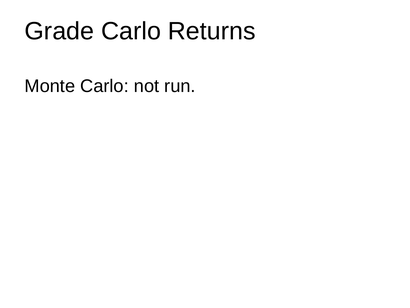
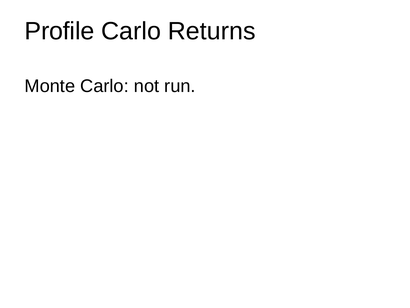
Grade: Grade -> Profile
